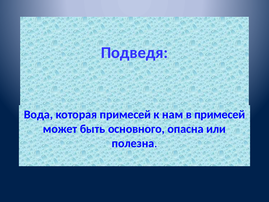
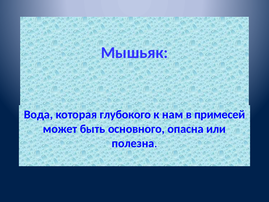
Подведя: Подведя -> Мышьяк
которая примесей: примесей -> глубокого
